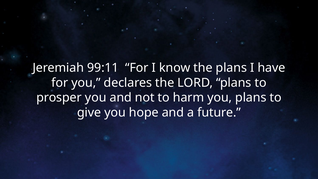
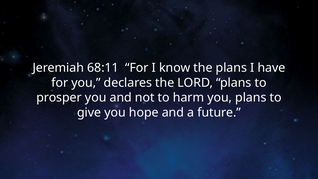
99:11: 99:11 -> 68:11
